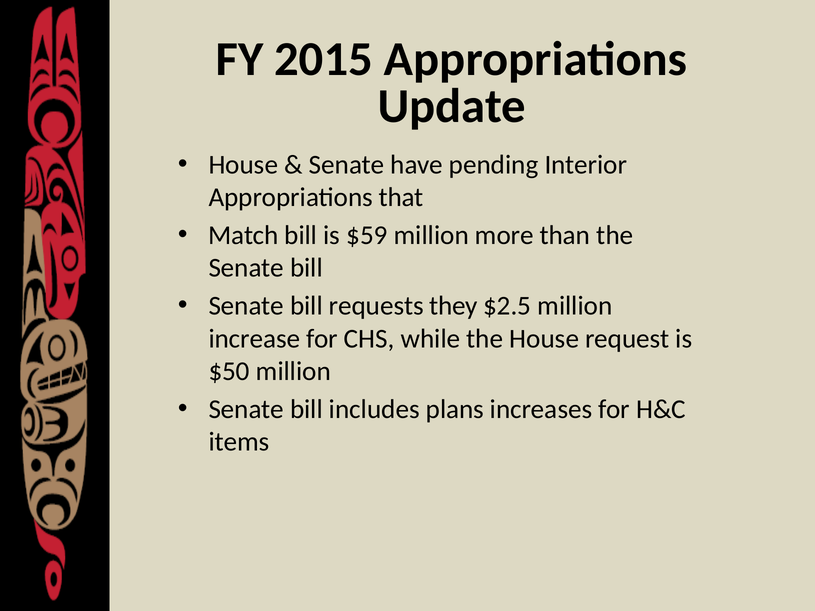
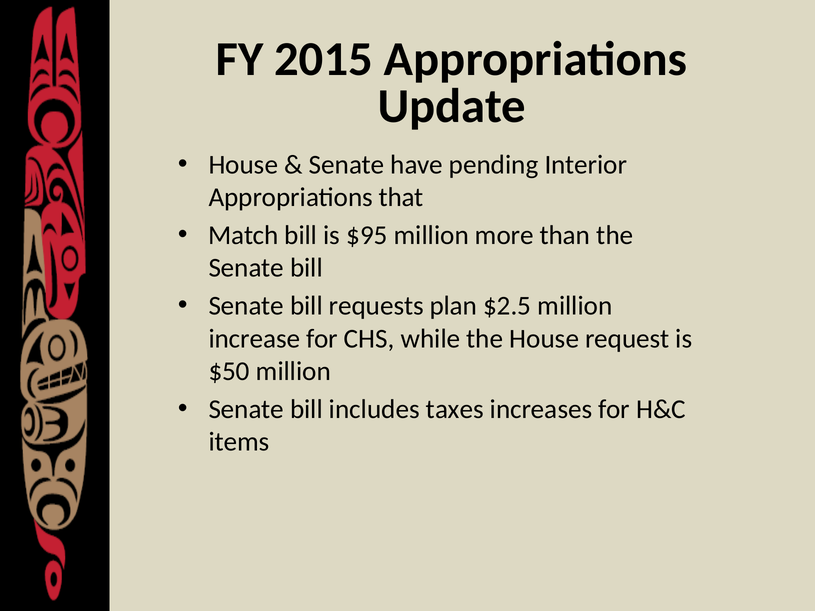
$59: $59 -> $95
they: they -> plan
plans: plans -> taxes
